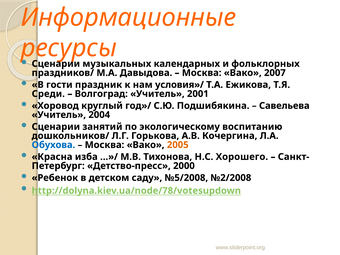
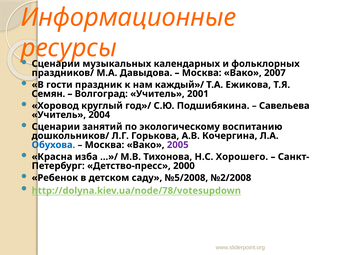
условия»/: условия»/ -> каждый»/
Среди: Среди -> Семян
2005 colour: orange -> purple
